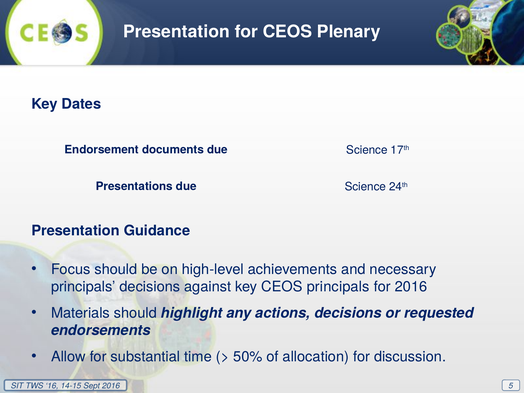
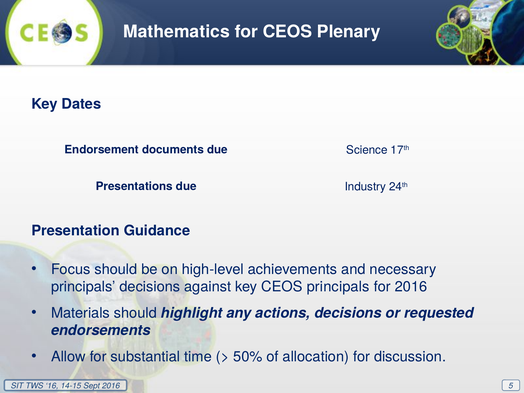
Presentation at (176, 32): Presentation -> Mathematics
Presentations due Science: Science -> Industry
